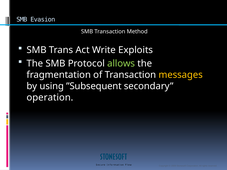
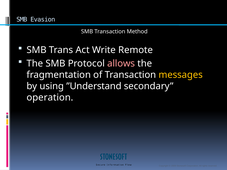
Exploits: Exploits -> Remote
allows colour: light green -> pink
”Subsequent: ”Subsequent -> ”Understand
